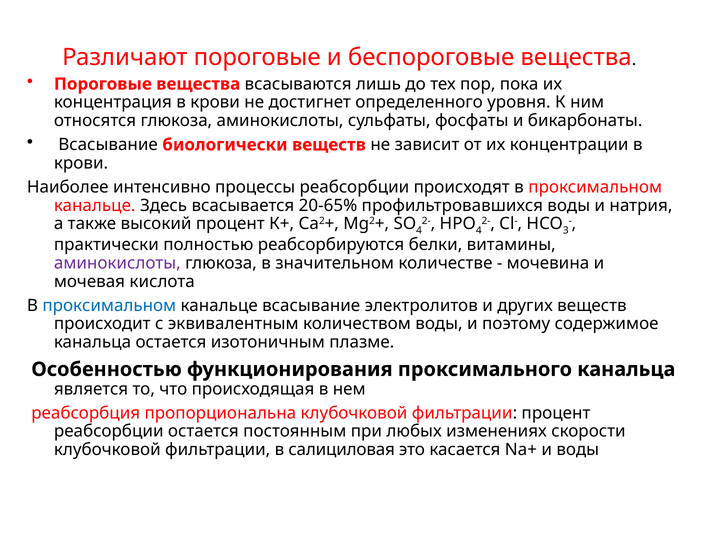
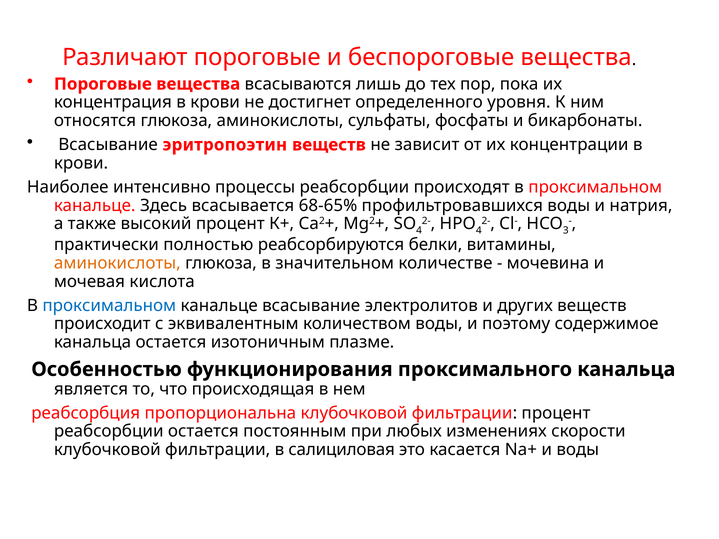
биологически: биологически -> эритропоэтин
20-65%: 20-65% -> 68-65%
аминокислоты at (117, 263) colour: purple -> orange
